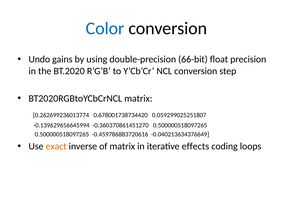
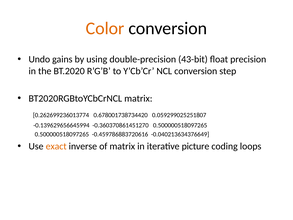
Color colour: blue -> orange
66-bit: 66-bit -> 43-bit
effects: effects -> picture
